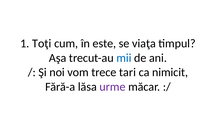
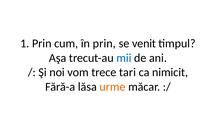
1 Toţi: Toţi -> Prin
în este: este -> prin
viaţa: viaţa -> venit
urme colour: purple -> orange
